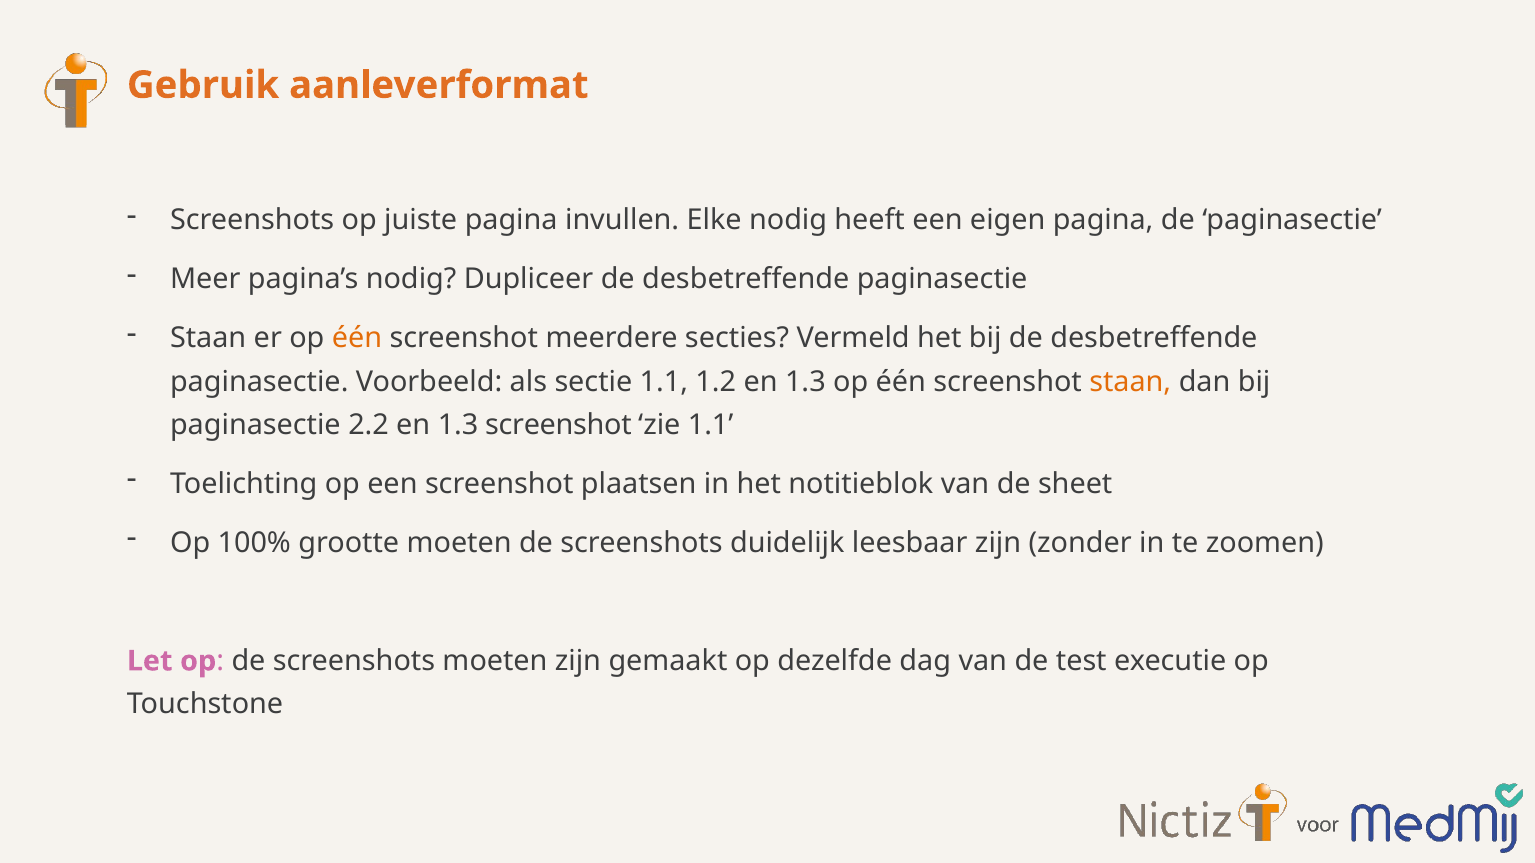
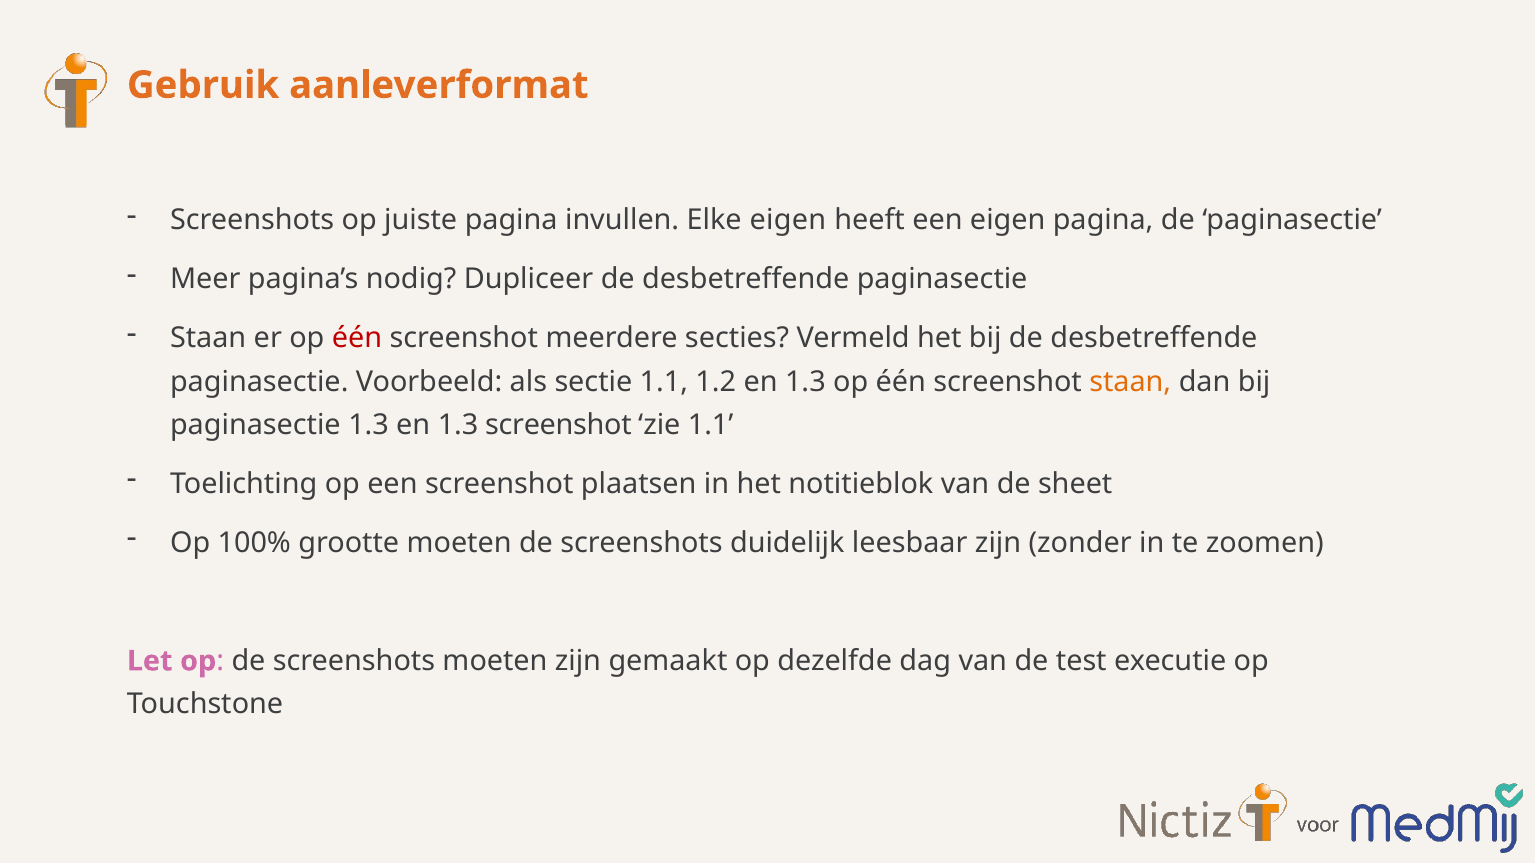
Elke nodig: nodig -> eigen
één at (357, 339) colour: orange -> red
paginasectie 2.2: 2.2 -> 1.3
